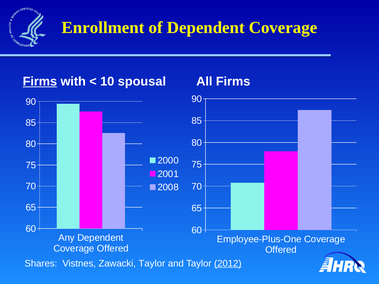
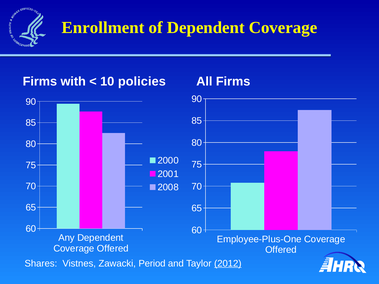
Firms at (40, 82) underline: present -> none
spousal: spousal -> policies
Zawacki Taylor: Taylor -> Period
